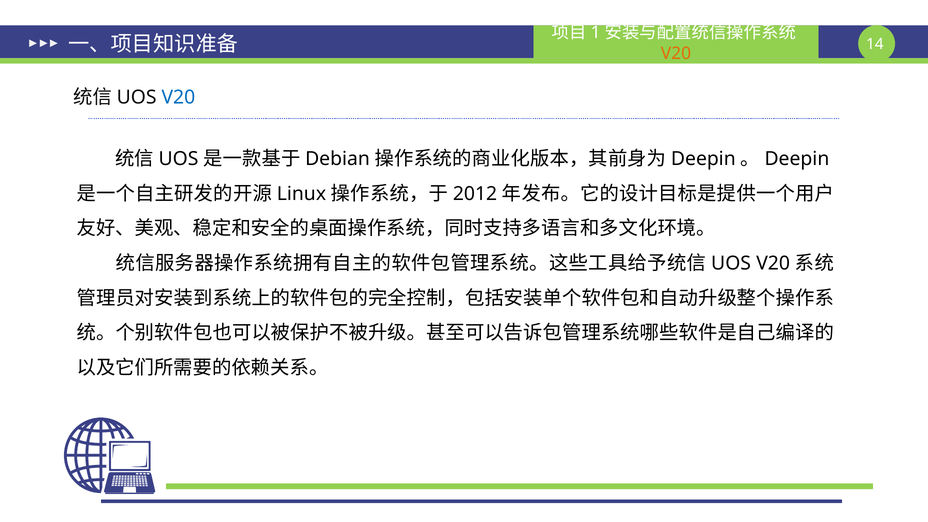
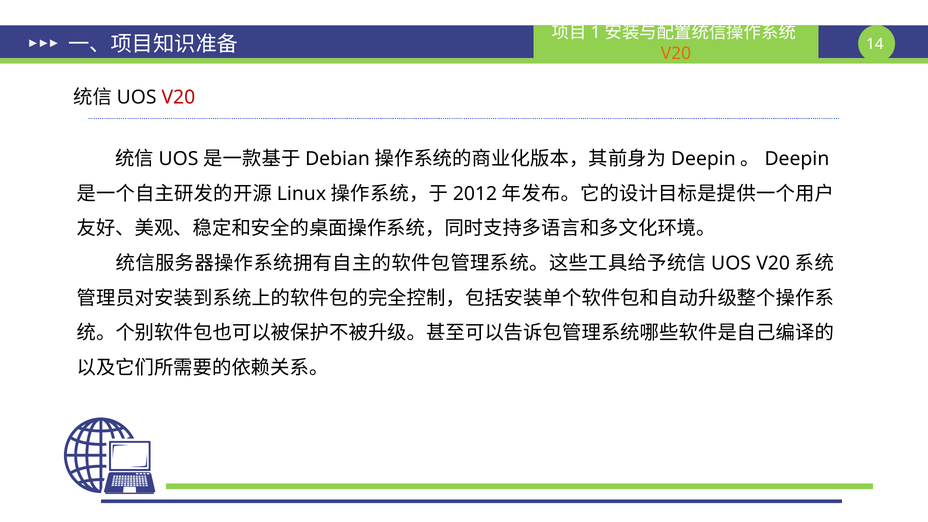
V20 at (178, 97) colour: blue -> red
